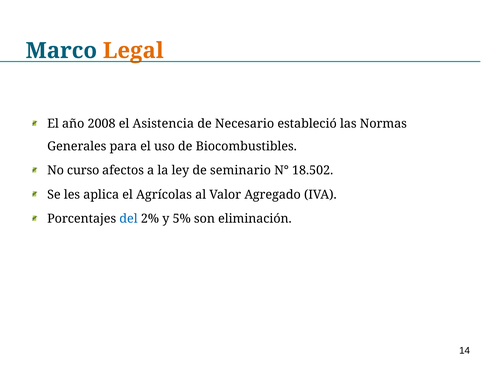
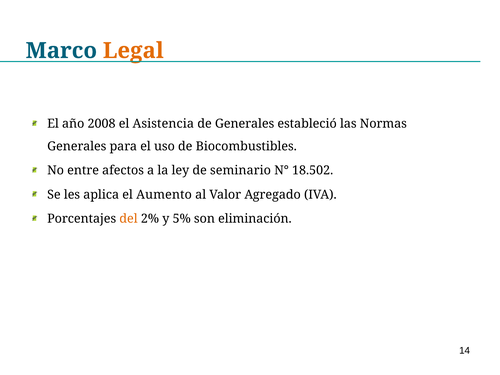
de Necesario: Necesario -> Generales
curso: curso -> entre
Agrícolas: Agrícolas -> Aumento
del colour: blue -> orange
